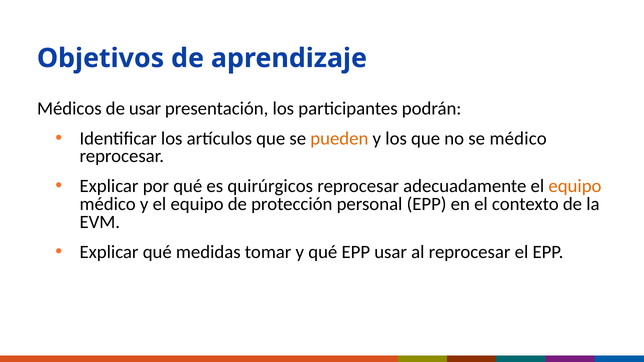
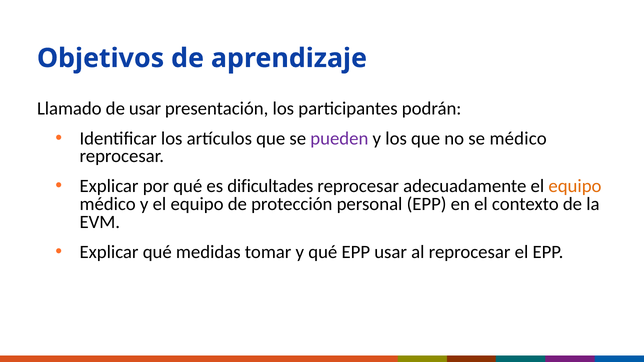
Médicos: Médicos -> Llamado
pueden colour: orange -> purple
quirúrgicos: quirúrgicos -> dificultades
